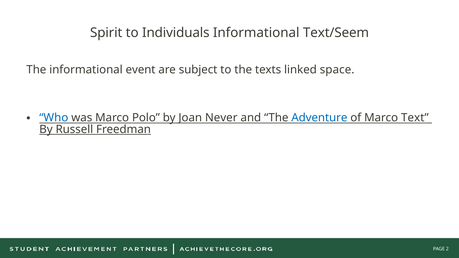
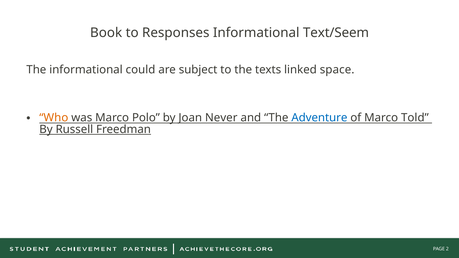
Spirit: Spirit -> Book
Individuals: Individuals -> Responses
event: event -> could
Who colour: blue -> orange
Text: Text -> Told
